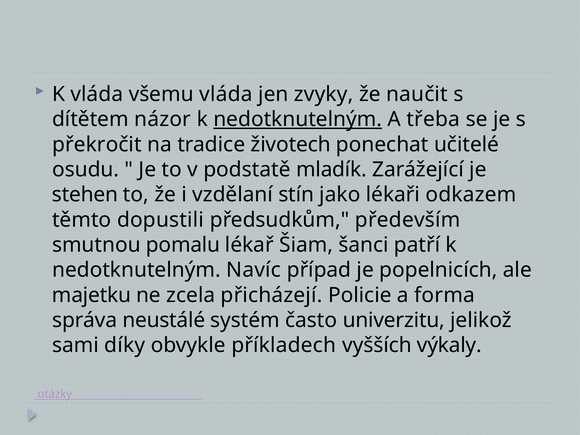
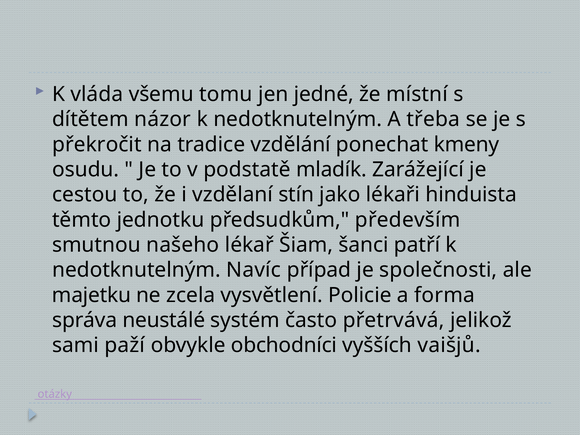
všemu vláda: vláda -> tomu
zvyky: zvyky -> jedné
naučit: naučit -> místní
nedotknutelným at (298, 119) underline: present -> none
životech: životech -> vzdělání
učitelé: učitelé -> kmeny
stehen: stehen -> cestou
odkazem: odkazem -> hinduista
dopustili: dopustili -> jednotku
pomalu: pomalu -> našeho
popelnicích: popelnicích -> společnosti
přicházejí: přicházejí -> vysvětlení
univerzitu: univerzitu -> přetrvává
díky: díky -> paží
příkladech: příkladech -> obchodníci
výkaly: výkaly -> vaišjů
